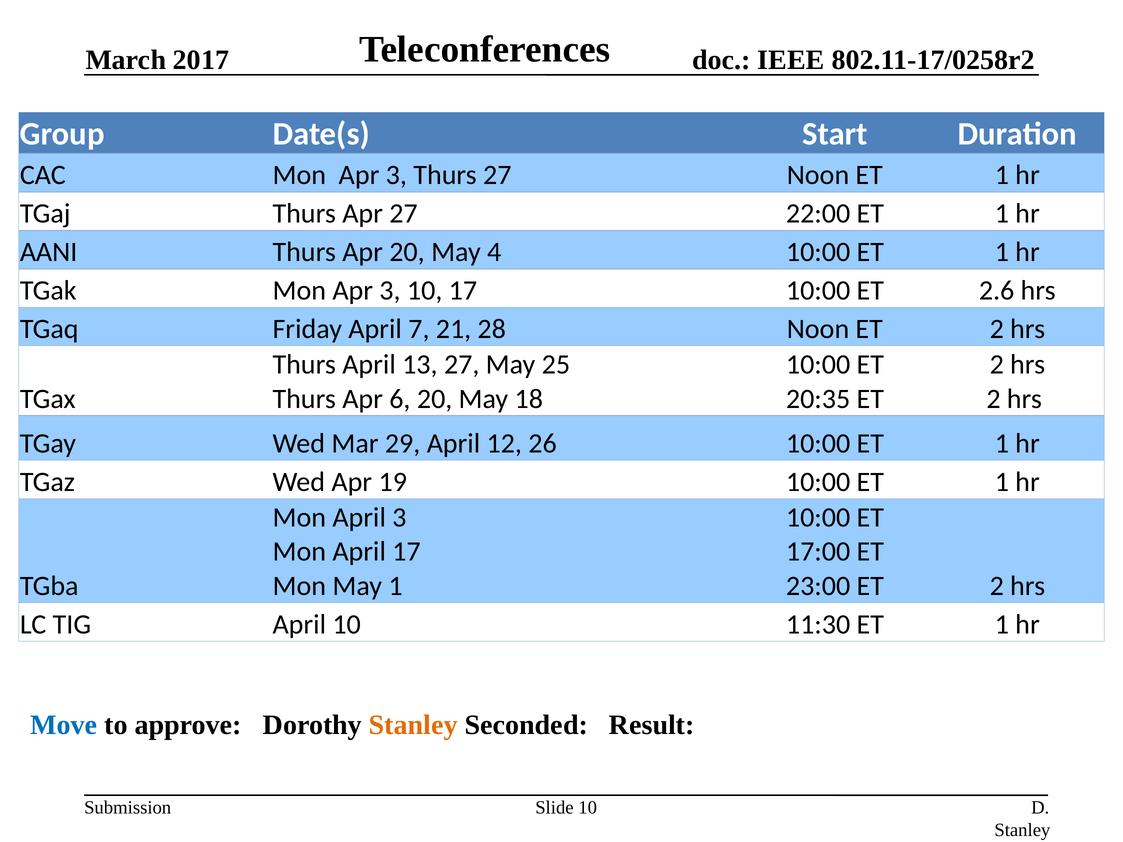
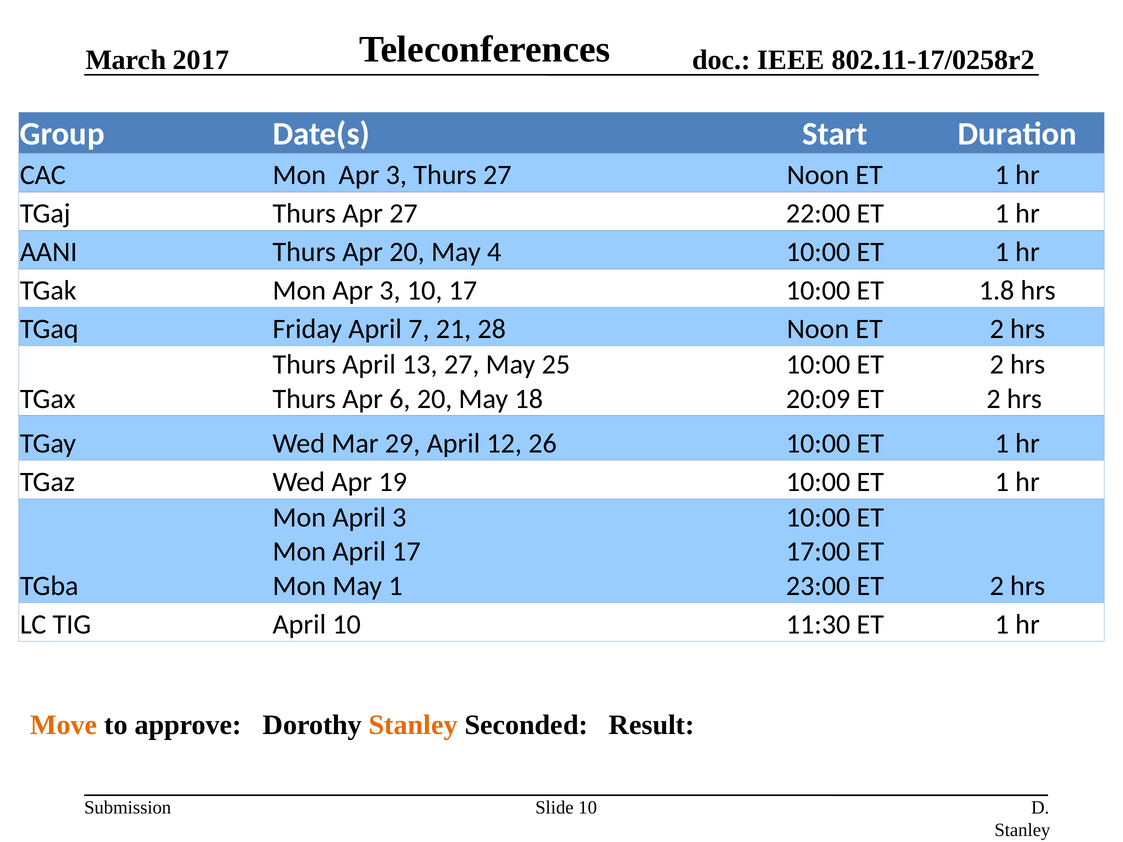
2.6: 2.6 -> 1.8
20:35: 20:35 -> 20:09
Move colour: blue -> orange
